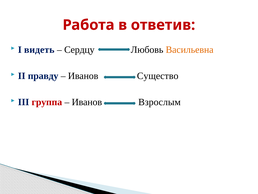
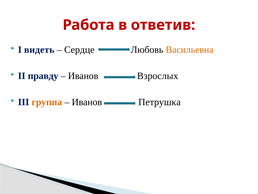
Сердцу: Сердцу -> Сердце
Существо: Существо -> Взрослых
группа colour: red -> orange
Взрослым: Взрослым -> Петрушка
